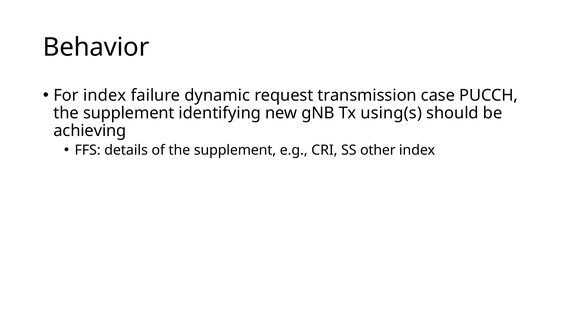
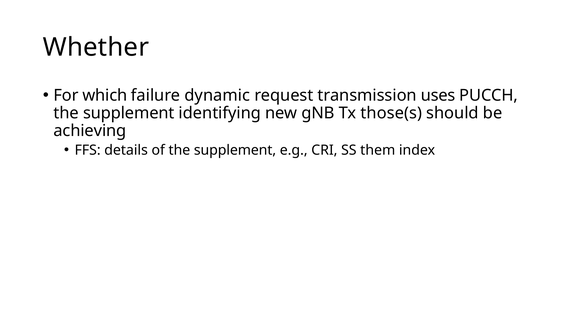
Behavior: Behavior -> Whether
For index: index -> which
case: case -> uses
using(s: using(s -> those(s
other: other -> them
